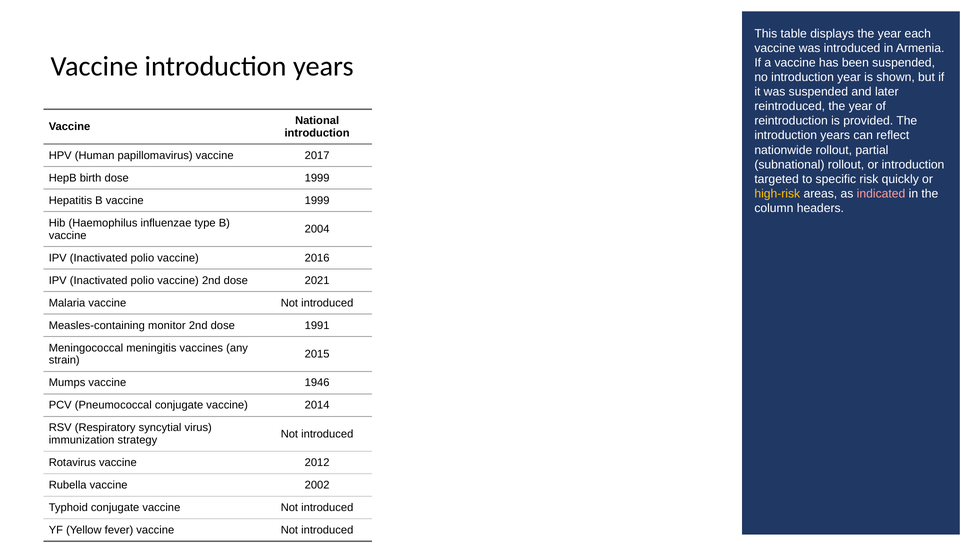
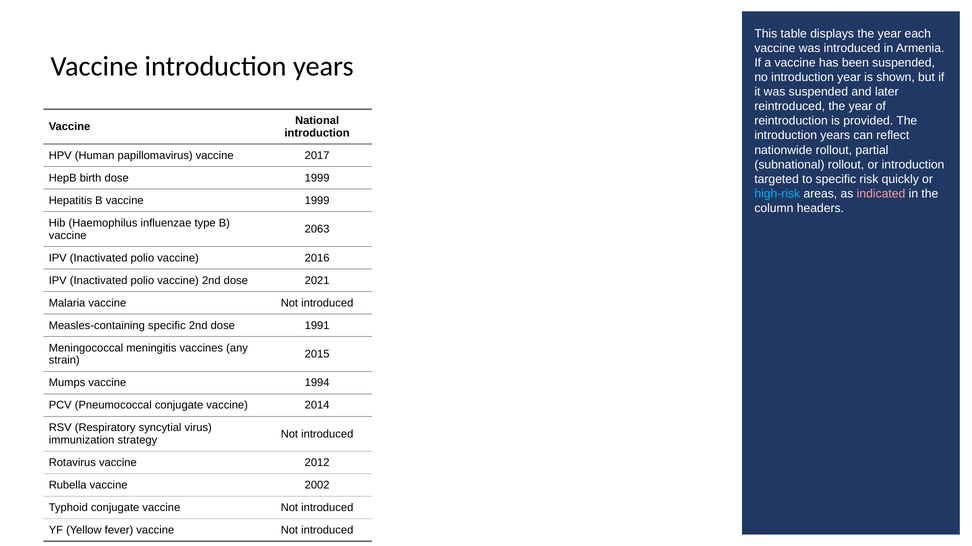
high-risk colour: yellow -> light blue
2004: 2004 -> 2063
Measles-containing monitor: monitor -> specific
1946: 1946 -> 1994
